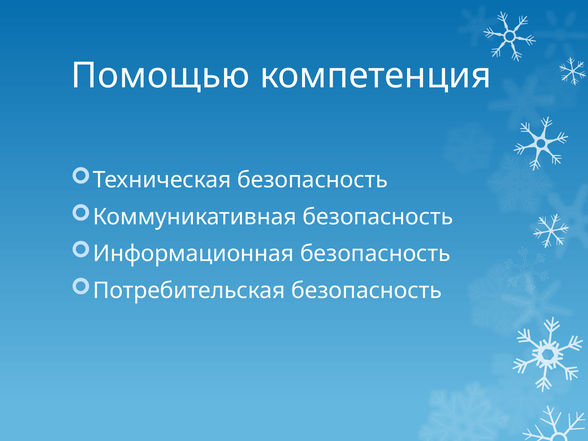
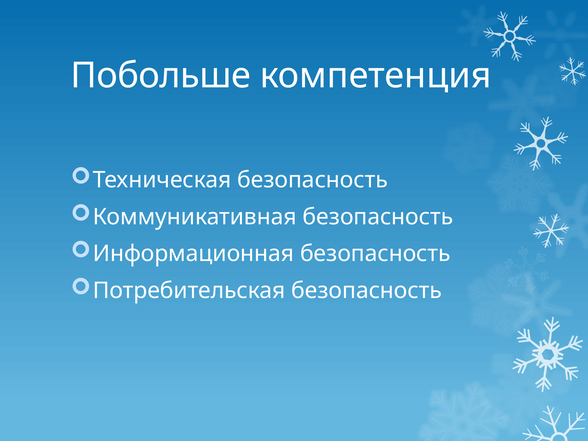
Помощью: Помощью -> Побольше
